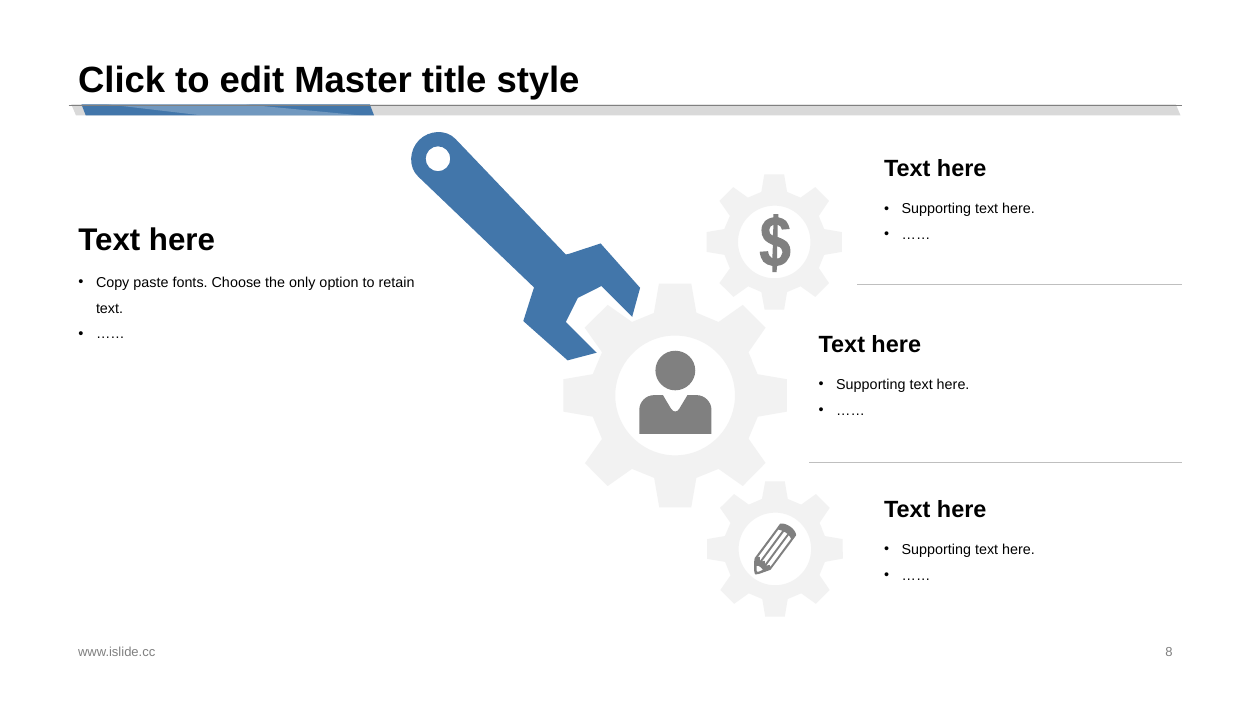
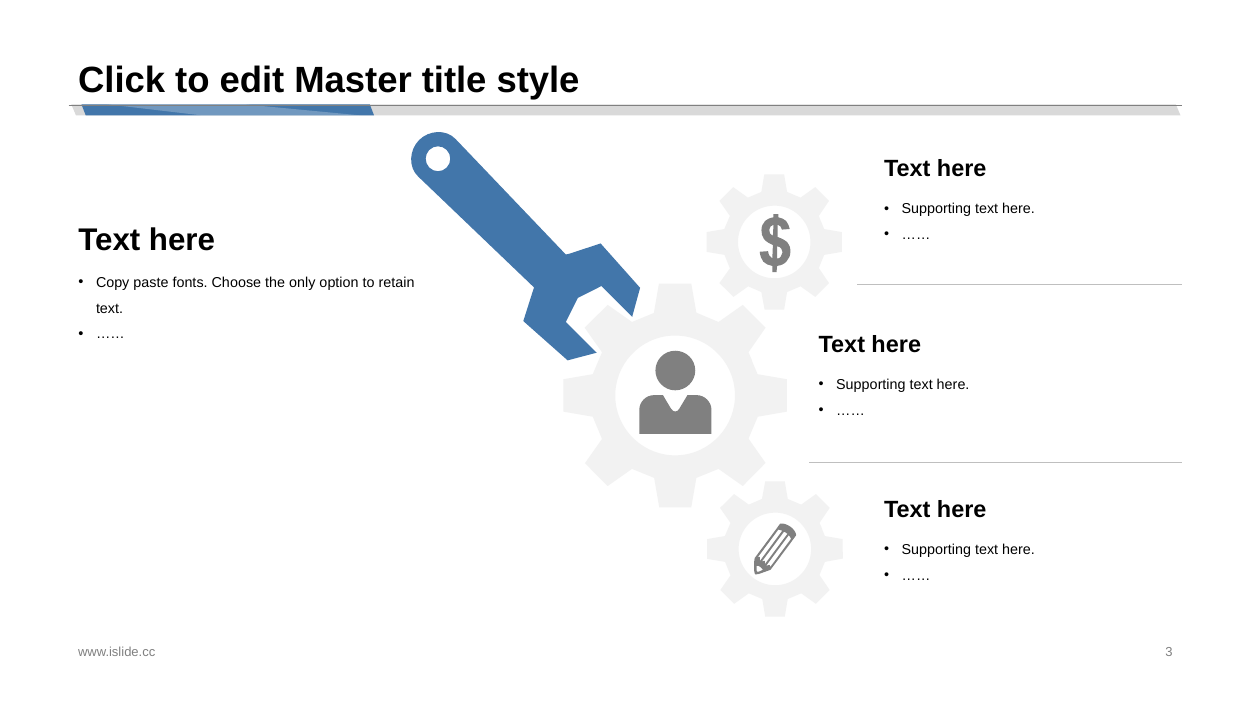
8: 8 -> 3
